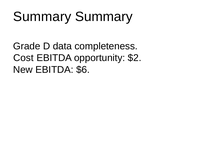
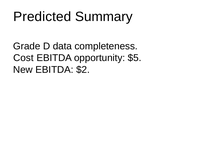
Summary at (42, 17): Summary -> Predicted
$2: $2 -> $5
$6: $6 -> $2
